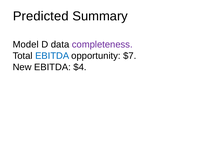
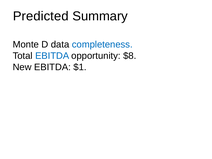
Model: Model -> Monte
completeness colour: purple -> blue
$7: $7 -> $8
$4: $4 -> $1
